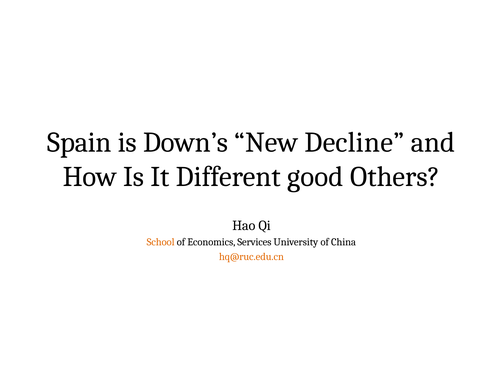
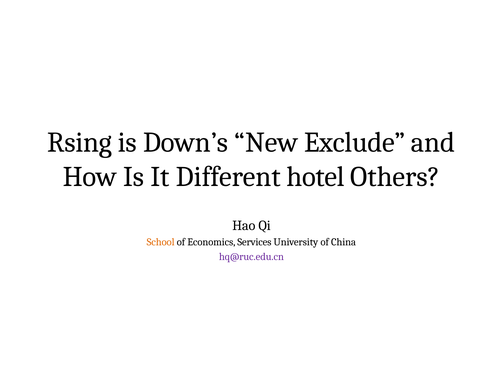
Spain: Spain -> Rsing
Decline: Decline -> Exclude
good: good -> hotel
hq@ruc.edu.cn colour: orange -> purple
